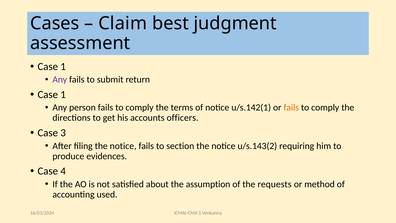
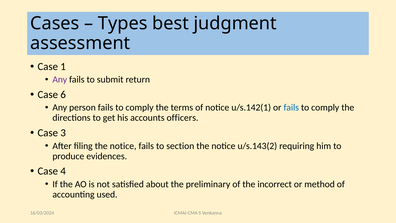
Claim: Claim -> Types
1 at (63, 95): 1 -> 6
fails at (291, 107) colour: orange -> blue
assumption: assumption -> preliminary
requests: requests -> incorrect
